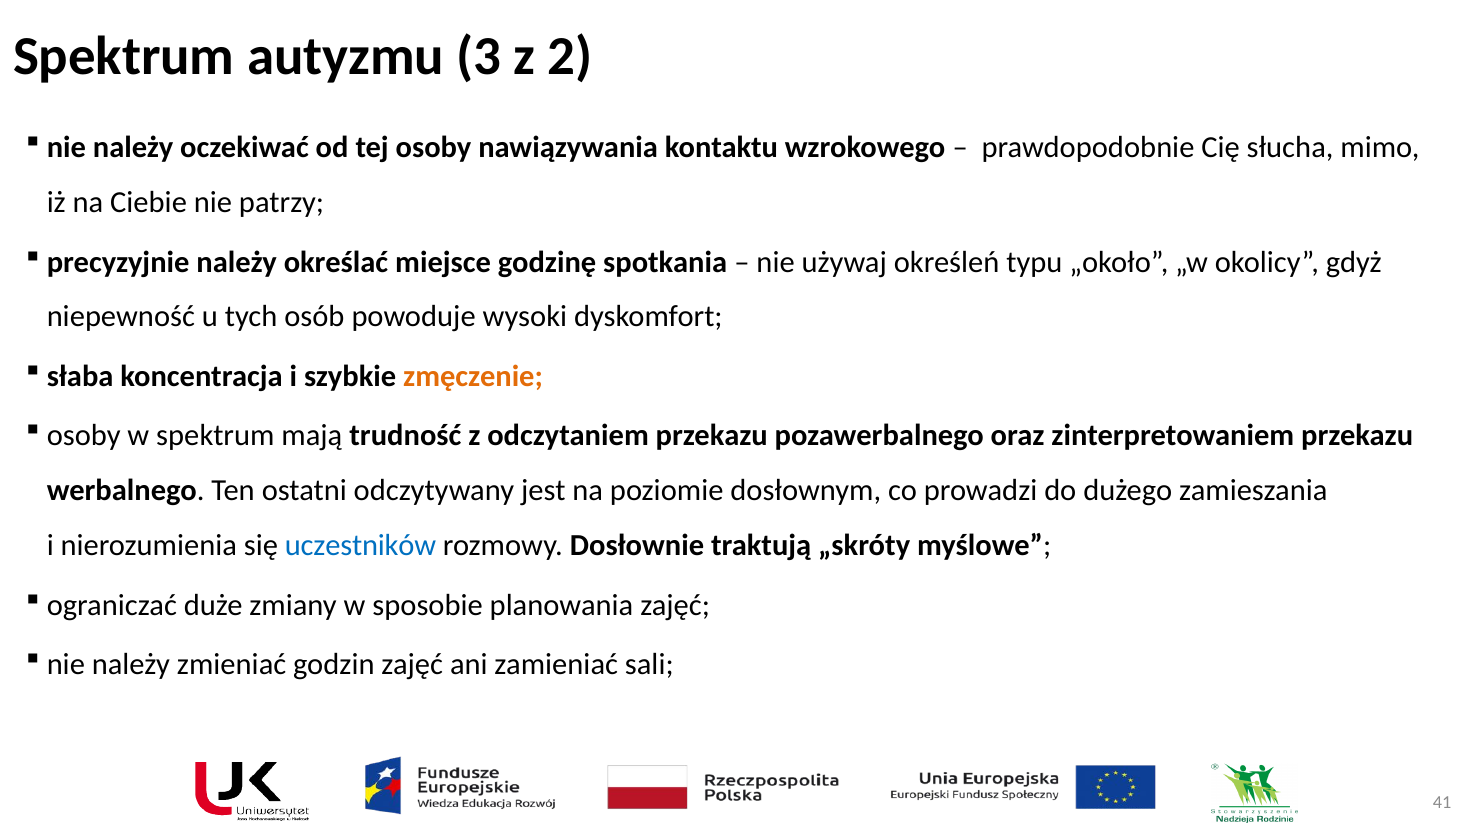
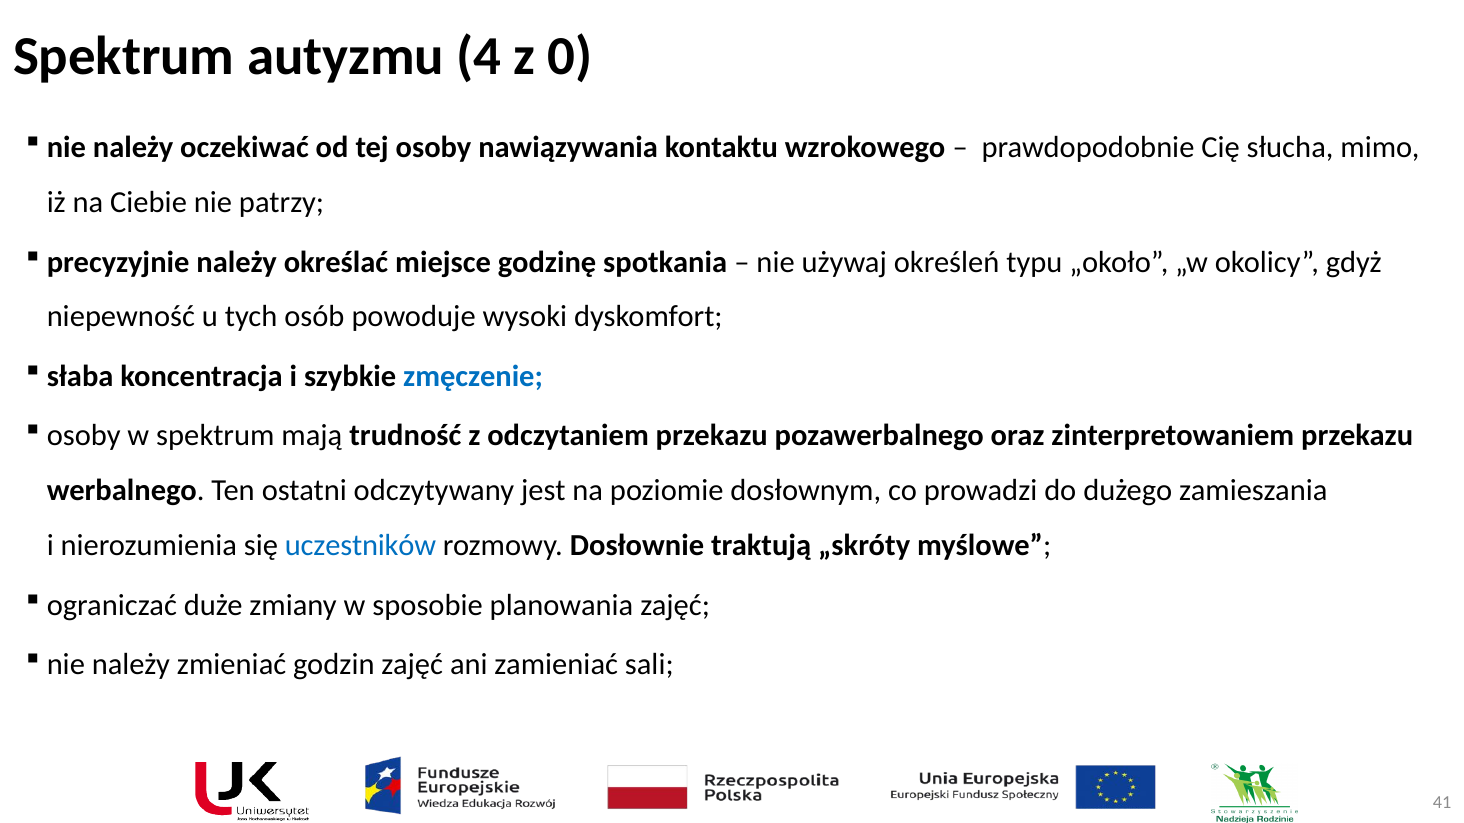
3: 3 -> 4
2: 2 -> 0
zmęczenie colour: orange -> blue
